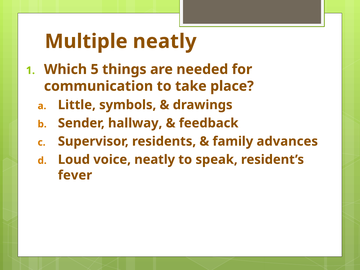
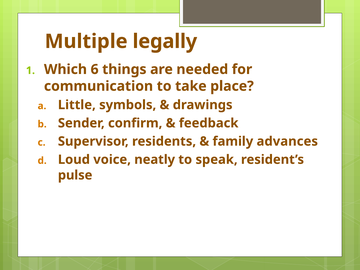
Multiple neatly: neatly -> legally
5: 5 -> 6
hallway: hallway -> confirm
fever: fever -> pulse
